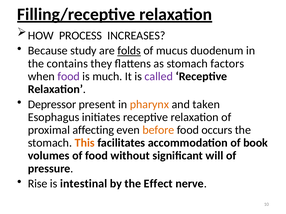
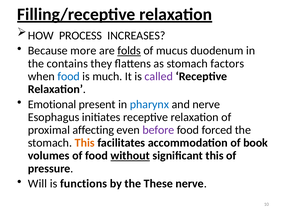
study: study -> more
food at (69, 77) colour: purple -> blue
Depressor: Depressor -> Emotional
pharynx colour: orange -> blue
and taken: taken -> nerve
before colour: orange -> purple
occurs: occurs -> forced
without underline: none -> present
significant will: will -> this
Rise: Rise -> Will
intestinal: intestinal -> functions
Effect: Effect -> These
